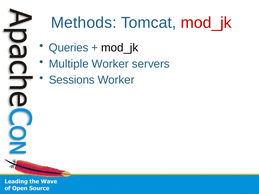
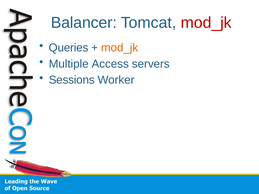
Methods: Methods -> Balancer
mod_jk at (120, 48) colour: black -> orange
Multiple Worker: Worker -> Access
